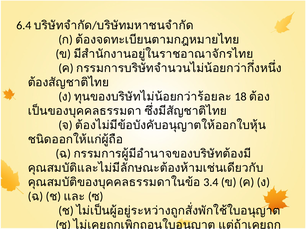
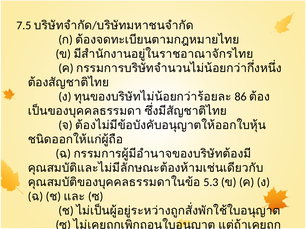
6.4: 6.4 -> 7.5
18: 18 -> 86
3.4: 3.4 -> 5.3
